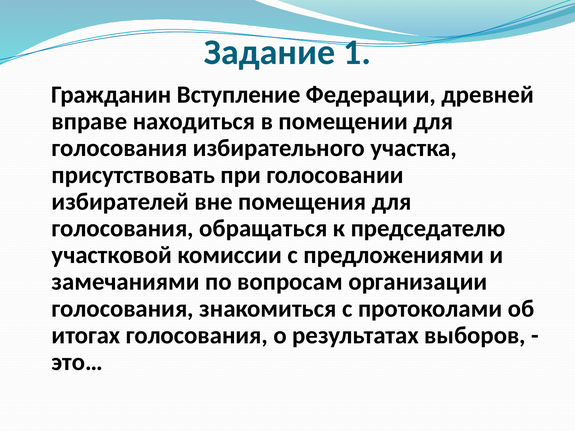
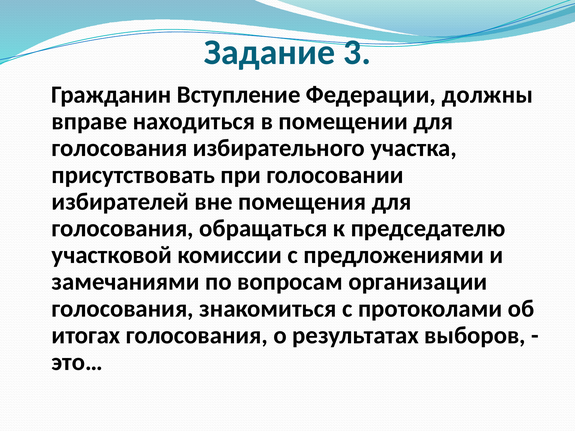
1: 1 -> 3
древней: древней -> должны
